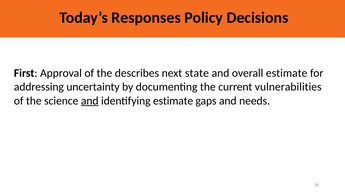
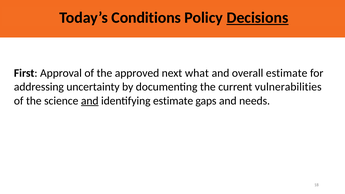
Responses: Responses -> Conditions
Decisions underline: none -> present
describes: describes -> approved
state: state -> what
